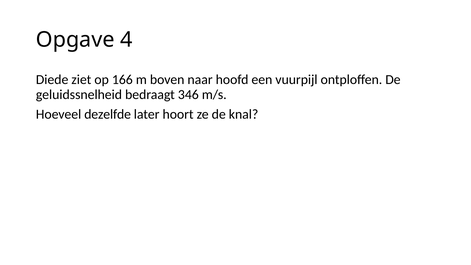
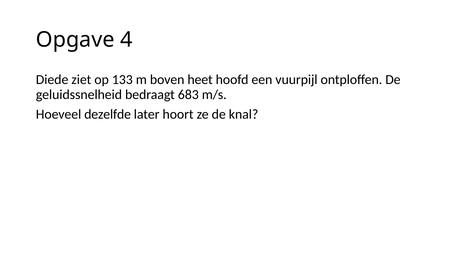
166: 166 -> 133
naar: naar -> heet
346: 346 -> 683
